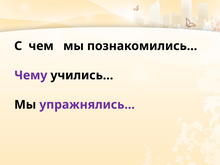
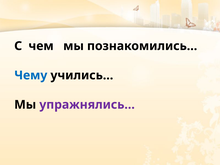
Чему colour: purple -> blue
